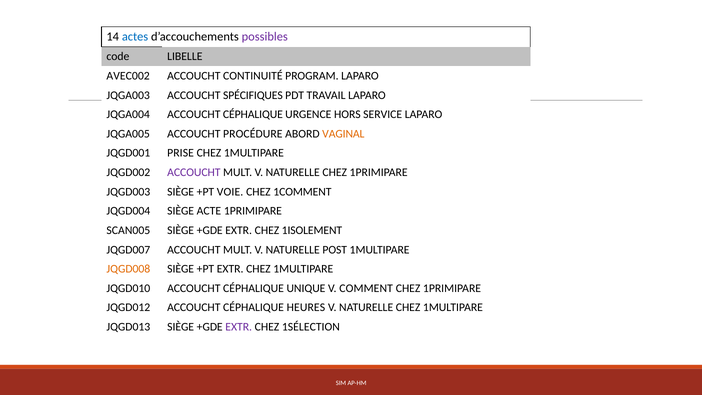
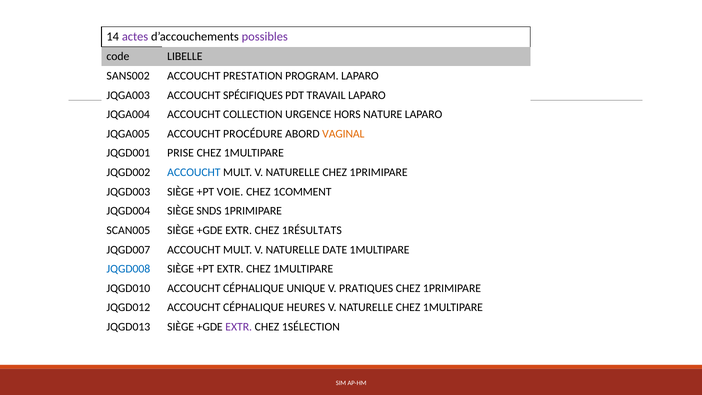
actes colour: blue -> purple
AVEC002: AVEC002 -> SANS002
CONTINUITÉ: CONTINUITÉ -> PRESTATION
JQGA004 ACCOUCHT CÉPHALIQUE: CÉPHALIQUE -> COLLECTION
SERVICE: SERVICE -> NATURE
ACCOUCHT at (194, 172) colour: purple -> blue
ACTE: ACTE -> SNDS
1ISOLEMENT: 1ISOLEMENT -> 1RÉSULTATS
POST: POST -> DATE
JQGD008 colour: orange -> blue
COMMENT: COMMENT -> PRATIQUES
